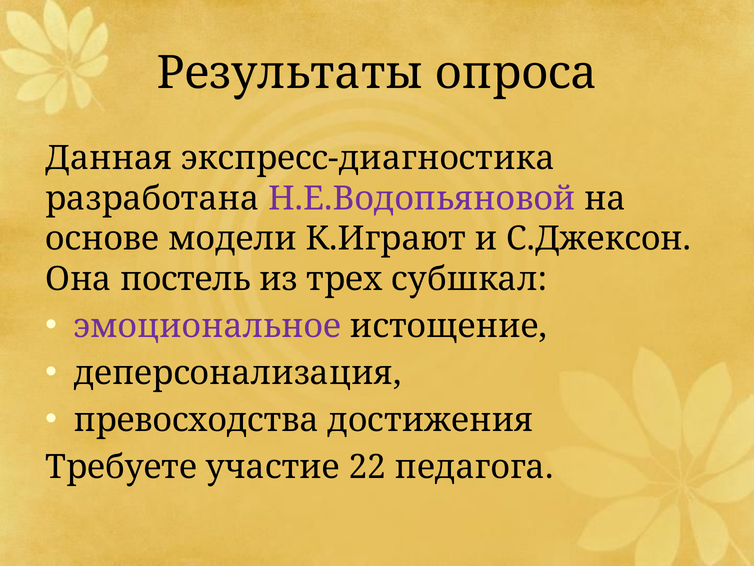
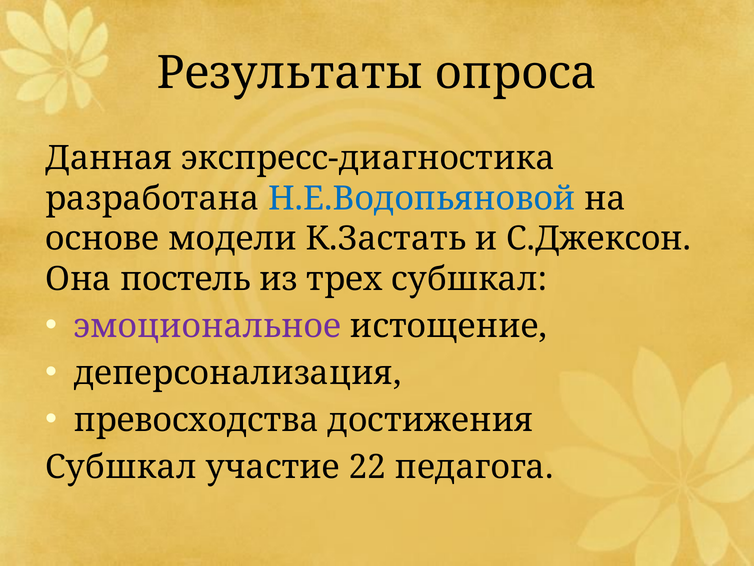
Н.Е.Водопьяновой colour: purple -> blue
К.Играют: К.Играют -> К.Застать
Требуете at (121, 467): Требуете -> Субшкал
